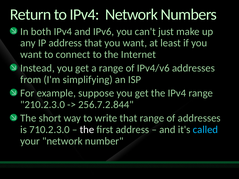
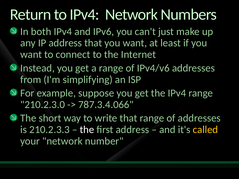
256.7.2.844: 256.7.2.844 -> 787.3.4.066
710.2.3.0: 710.2.3.0 -> 210.2.3.3
called colour: light blue -> yellow
